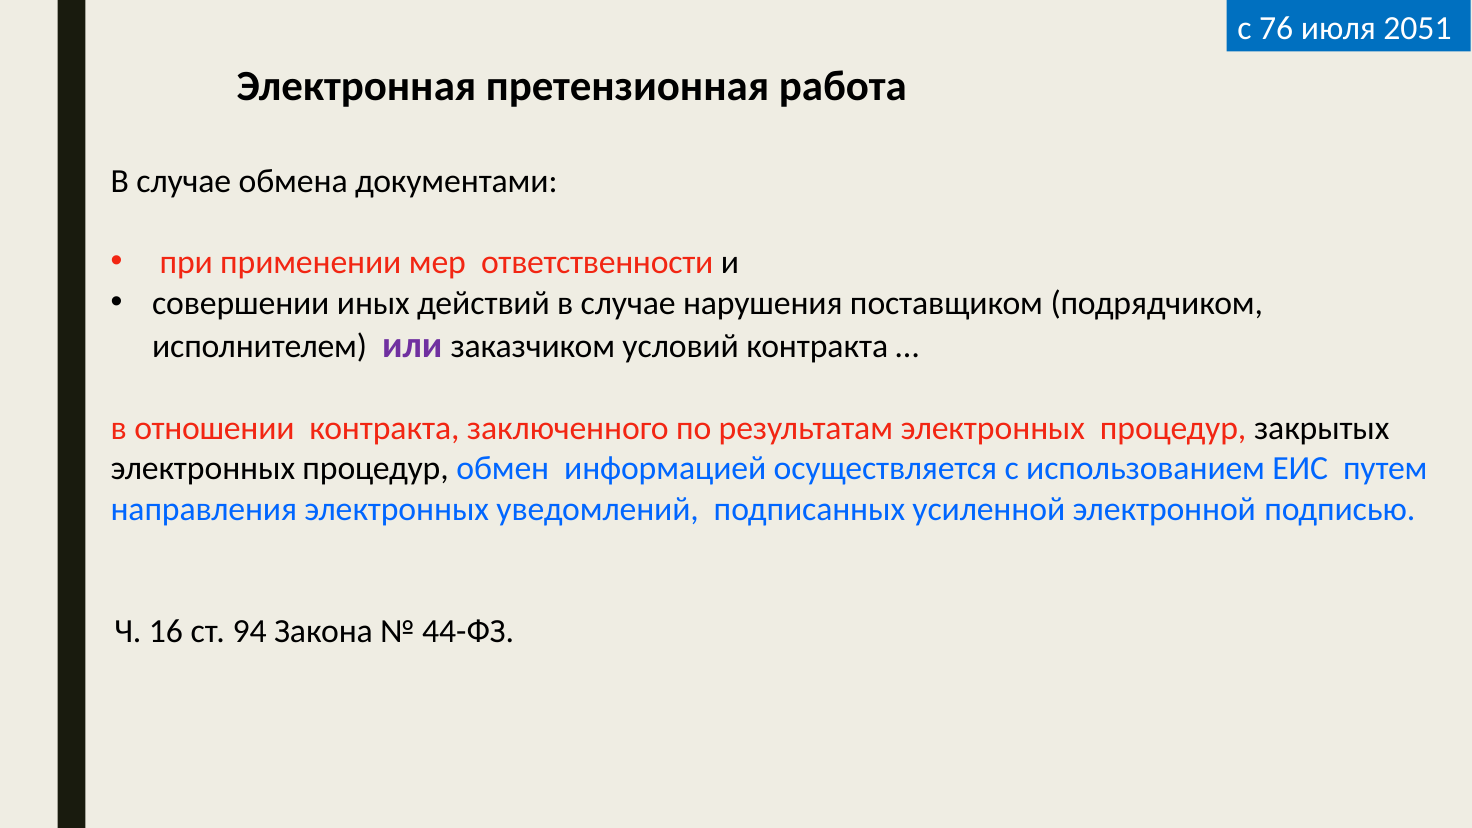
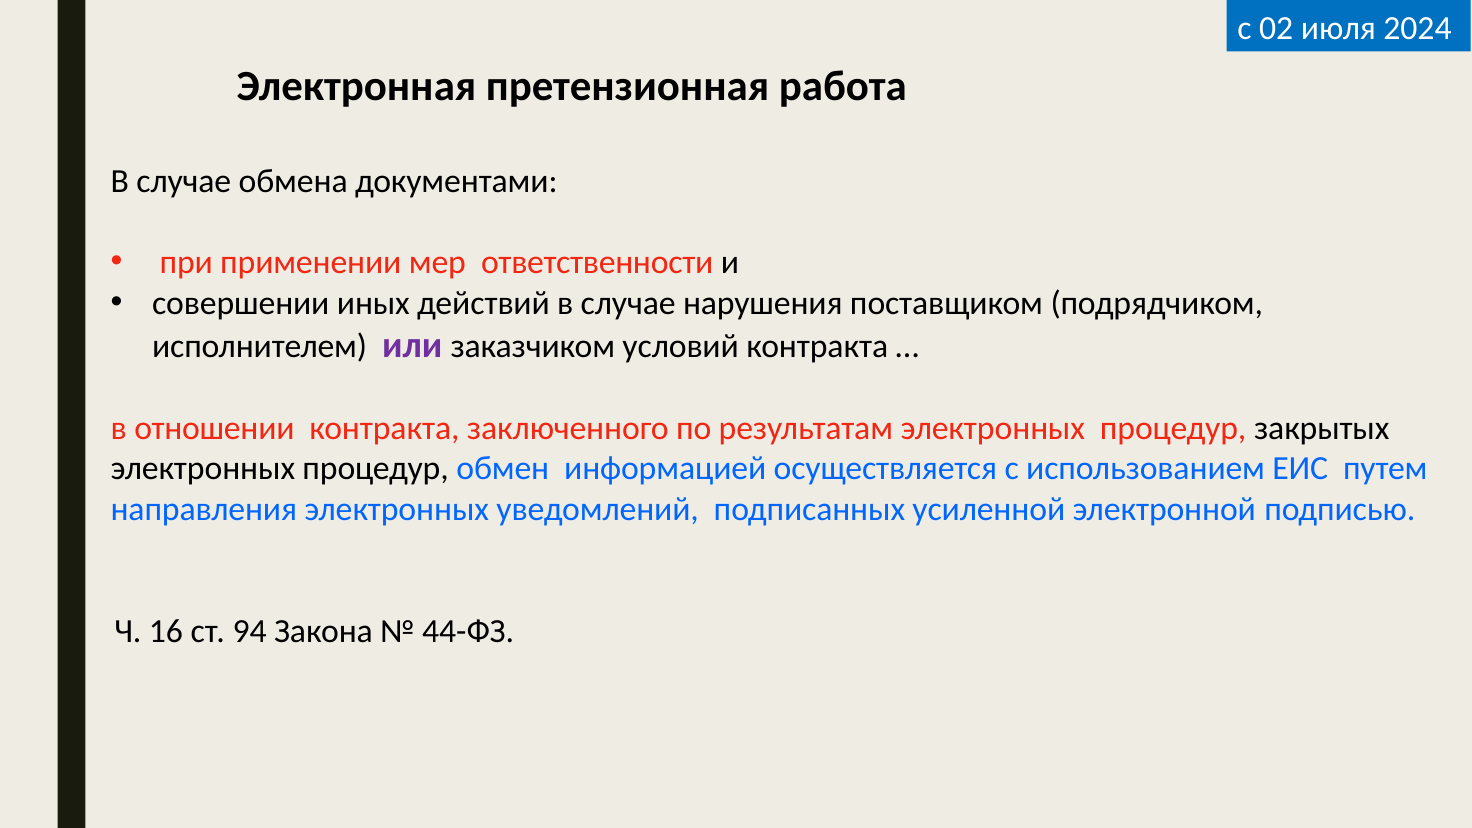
76: 76 -> 02
2051: 2051 -> 2024
